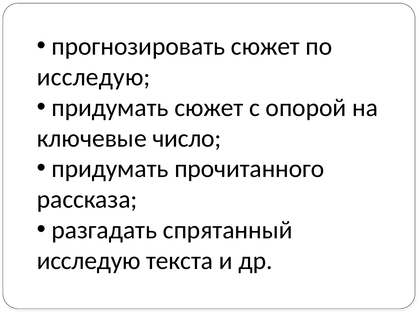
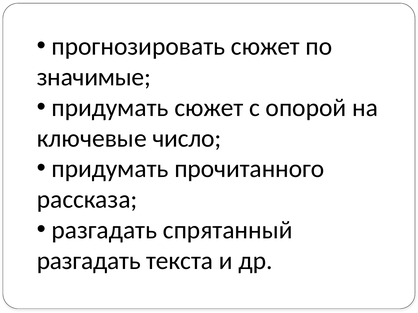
исследую at (94, 77): исследую -> значимые
исследую at (89, 261): исследую -> разгадать
